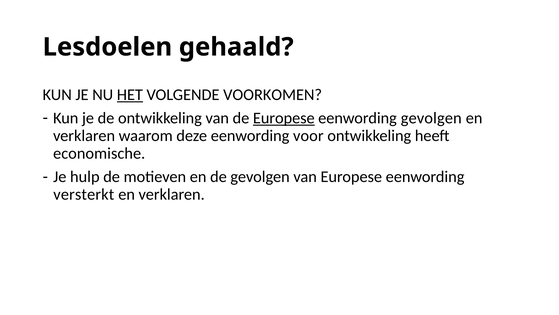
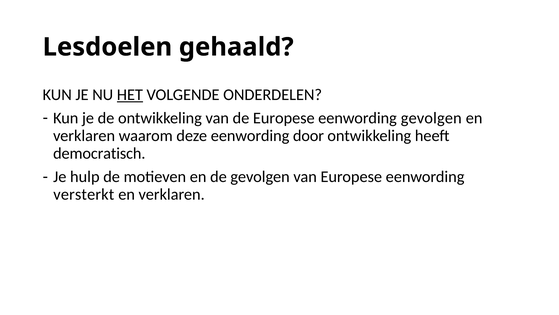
VOORKOMEN: VOORKOMEN -> ONDERDELEN
Europese at (284, 118) underline: present -> none
voor: voor -> door
economische: economische -> democratisch
